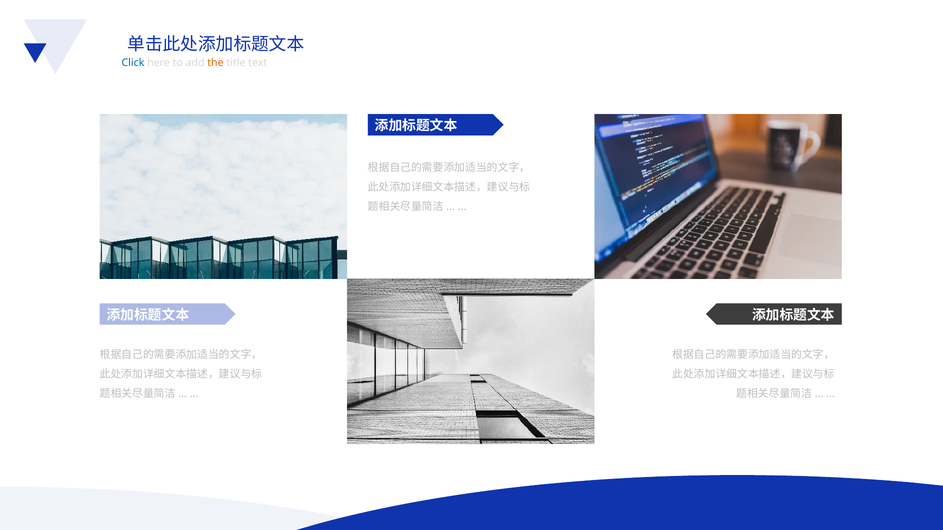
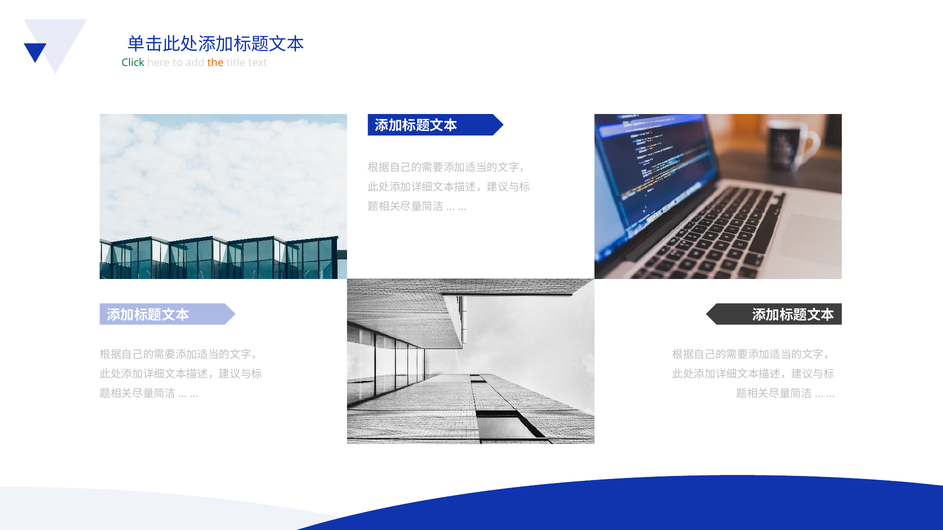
Click colour: blue -> green
